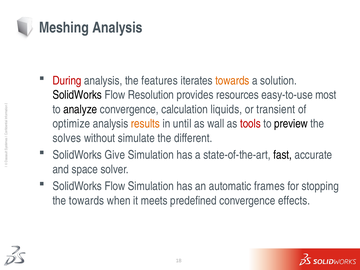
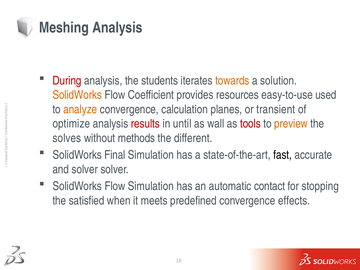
features: features -> students
SolidWorks at (77, 95) colour: black -> orange
Resolution: Resolution -> Coefficient
most: most -> used
analyze colour: black -> orange
liquids: liquids -> planes
results colour: orange -> red
preview colour: black -> orange
simulate: simulate -> methods
Give: Give -> Final
and space: space -> solver
frames: frames -> contact
the towards: towards -> satisfied
